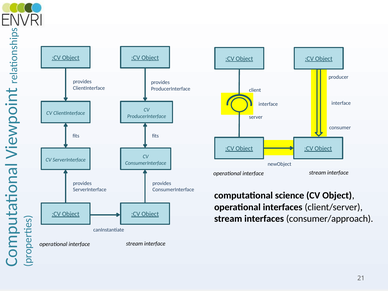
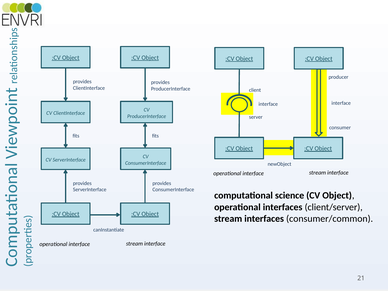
consumer/approach: consumer/approach -> consumer/common
